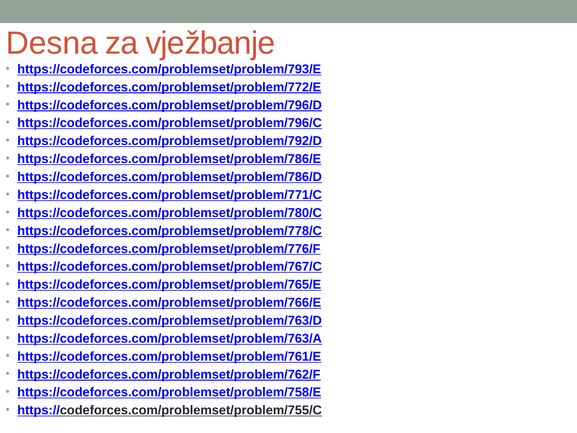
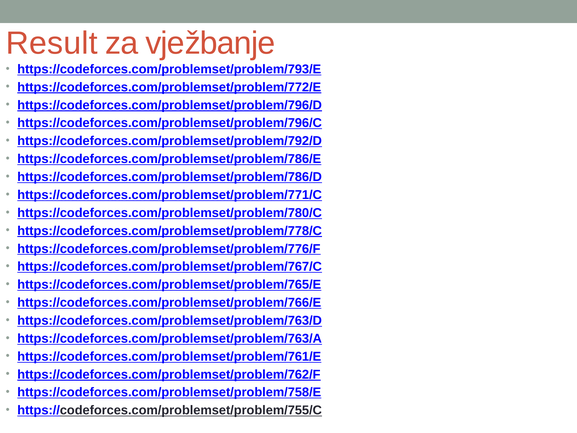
Desna: Desna -> Result
